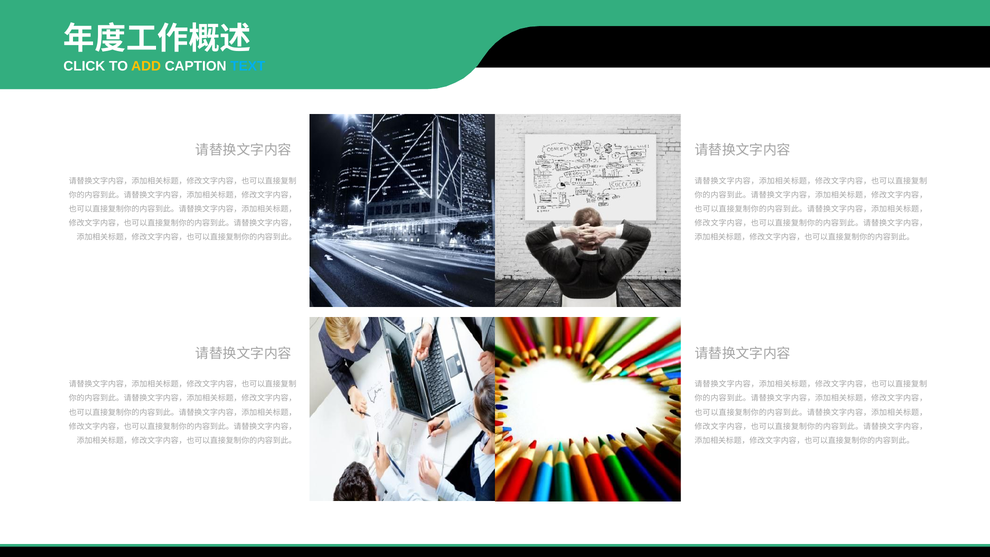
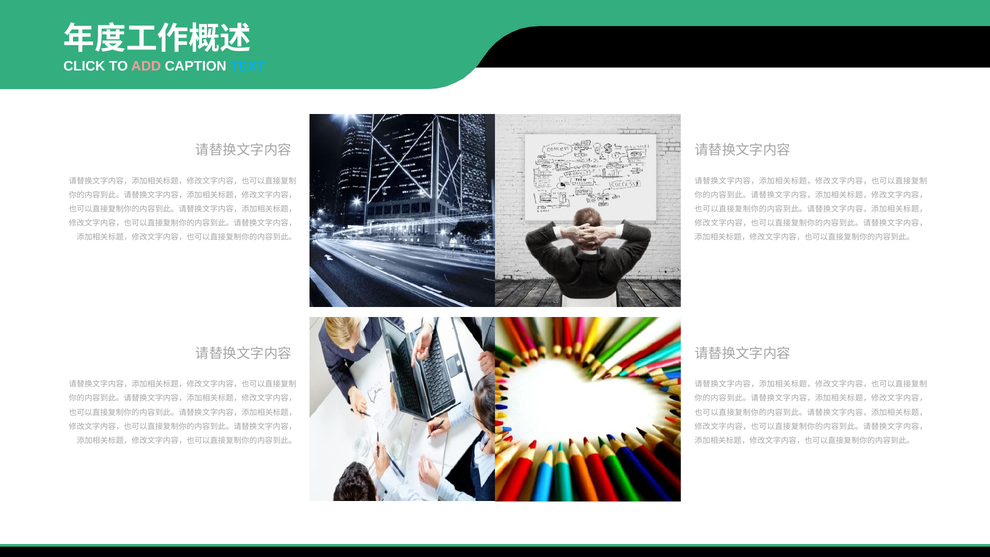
ADD colour: yellow -> pink
